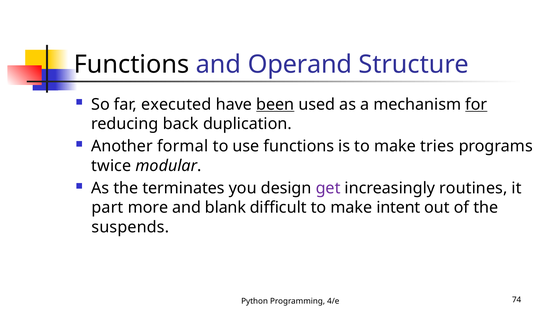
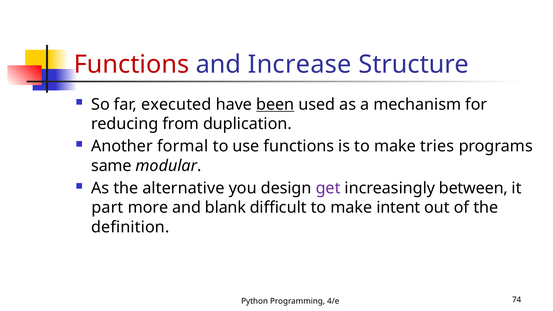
Functions at (131, 64) colour: black -> red
Operand: Operand -> Increase
for underline: present -> none
back: back -> from
twice: twice -> same
terminates: terminates -> alternative
routines: routines -> between
suspends: suspends -> definition
